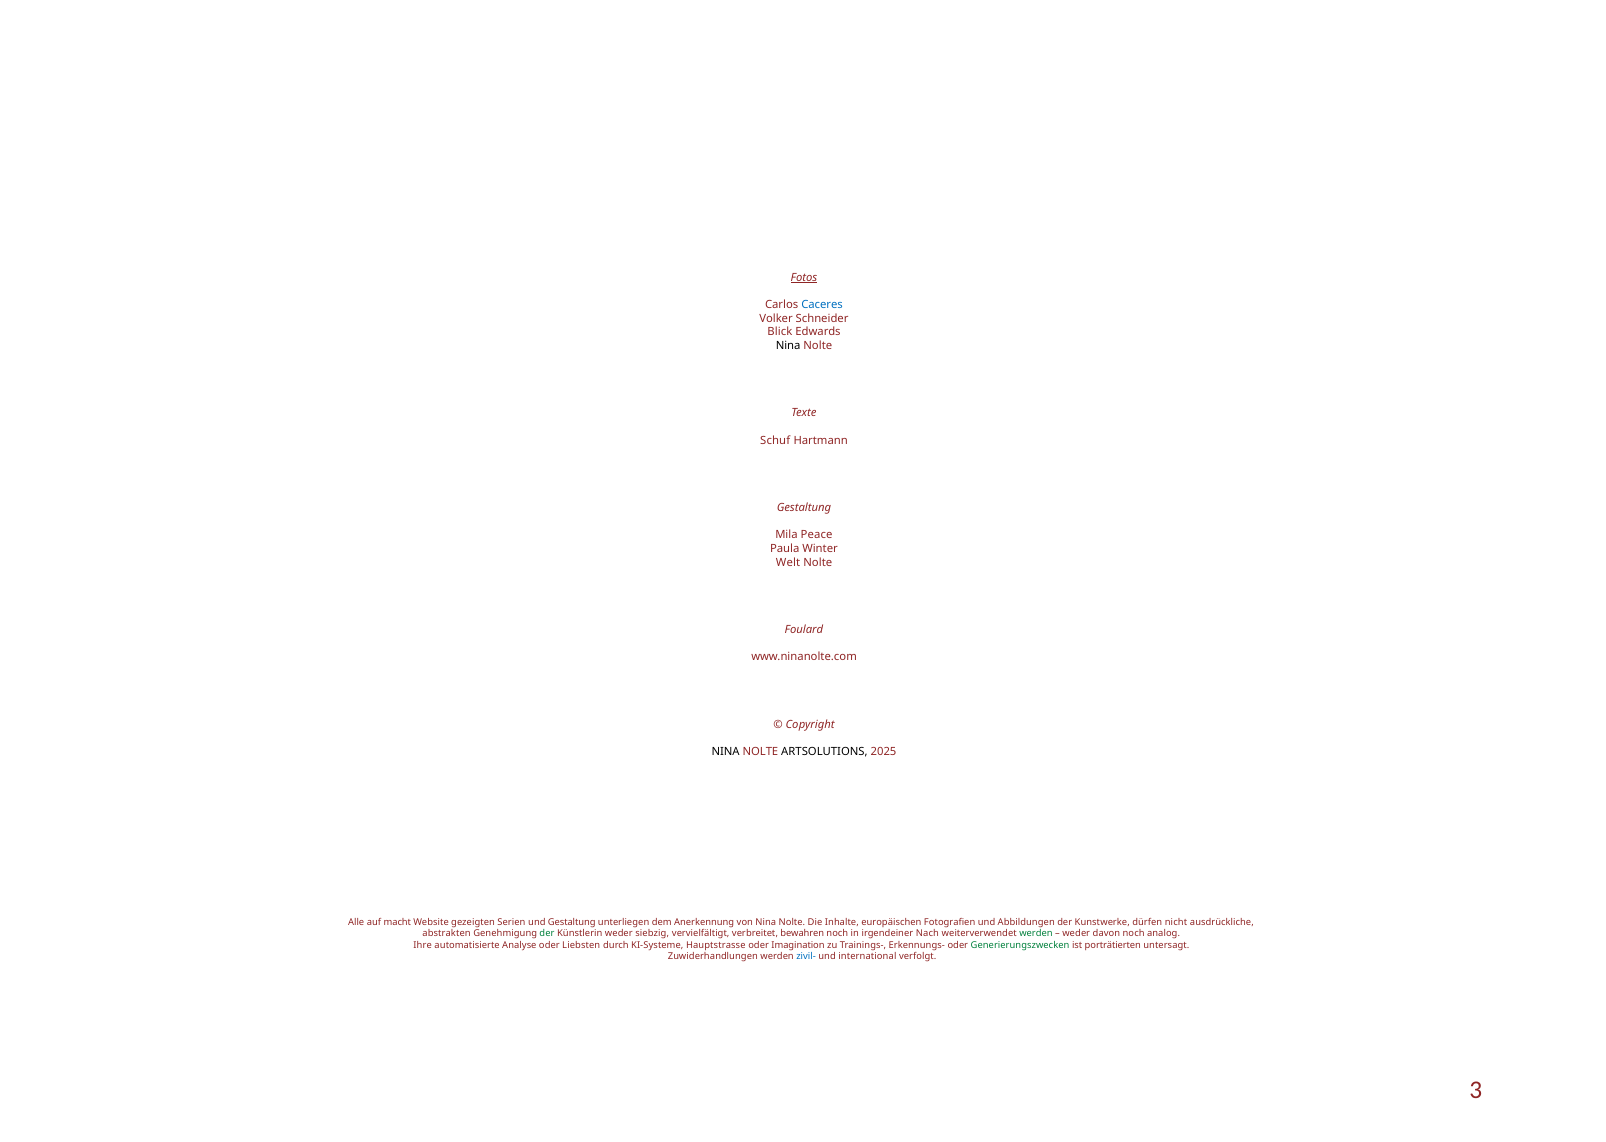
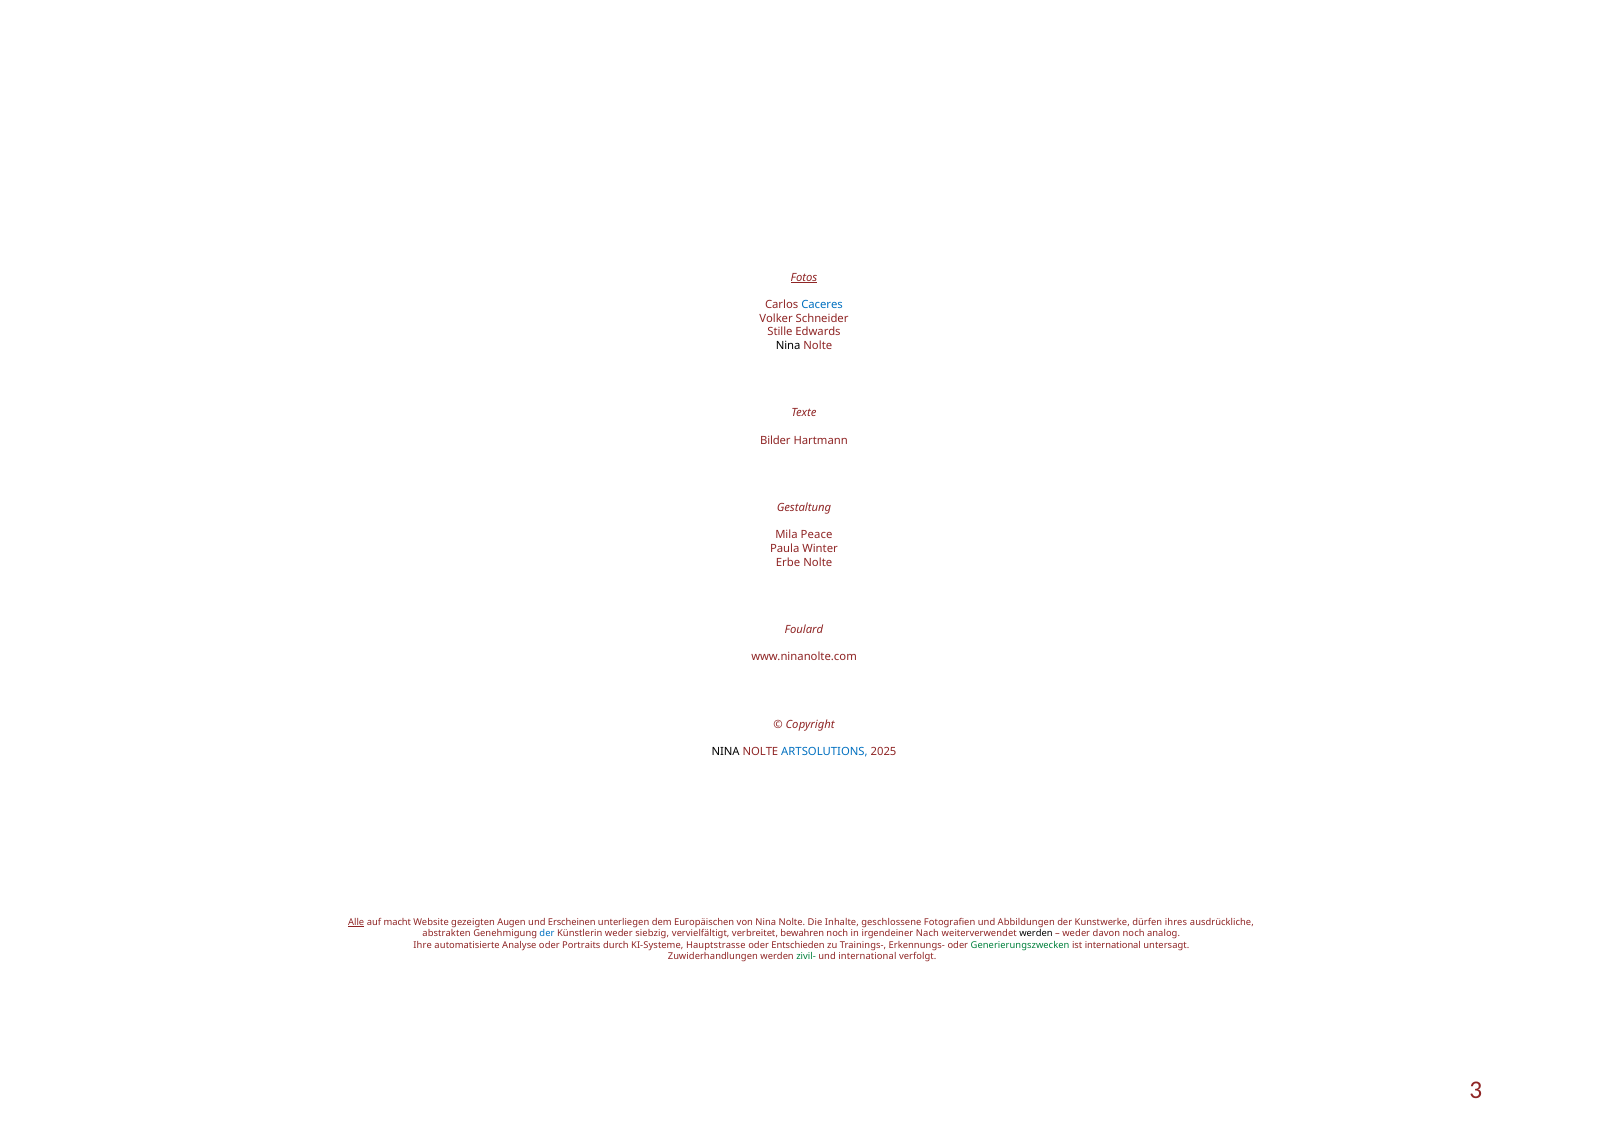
Blick: Blick -> Stille
Schuf: Schuf -> Bilder
Welt: Welt -> Erbe
ARTSOLUTIONS colour: black -> blue
Alle underline: none -> present
Serien: Serien -> Augen
und Gestaltung: Gestaltung -> Erscheinen
Anerkennung: Anerkennung -> Europäischen
europäischen: europäischen -> geschlossene
nicht: nicht -> ihres
der at (547, 934) colour: green -> blue
werden at (1036, 934) colour: green -> black
Liebsten: Liebsten -> Portraits
Imagination: Imagination -> Entschieden
ist porträtierten: porträtierten -> international
zivil- colour: blue -> green
